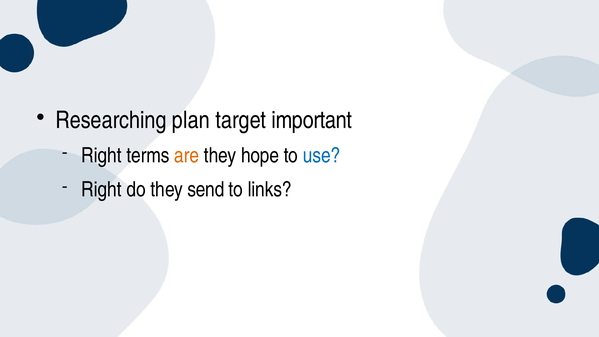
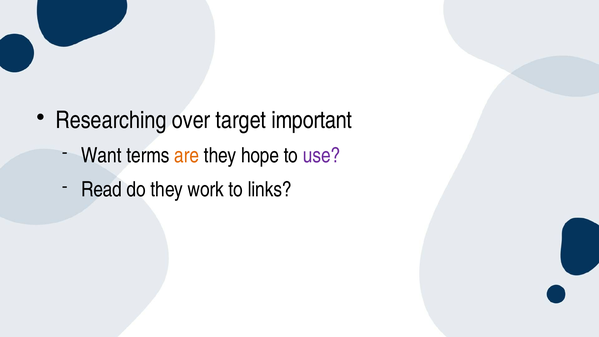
plan: plan -> over
Right at (101, 155): Right -> Want
use colour: blue -> purple
Right at (101, 189): Right -> Read
send: send -> work
